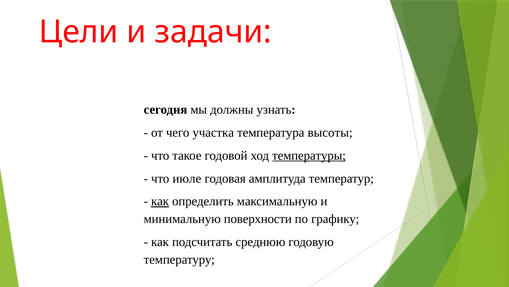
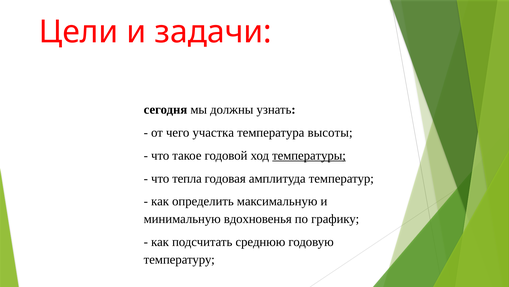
июле: июле -> тепла
как at (160, 201) underline: present -> none
поверхности: поверхности -> вдохновенья
